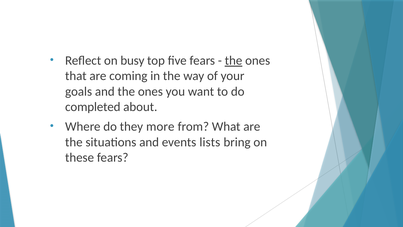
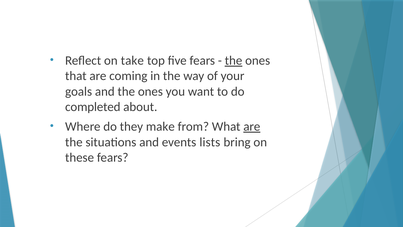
busy: busy -> take
more: more -> make
are at (252, 126) underline: none -> present
